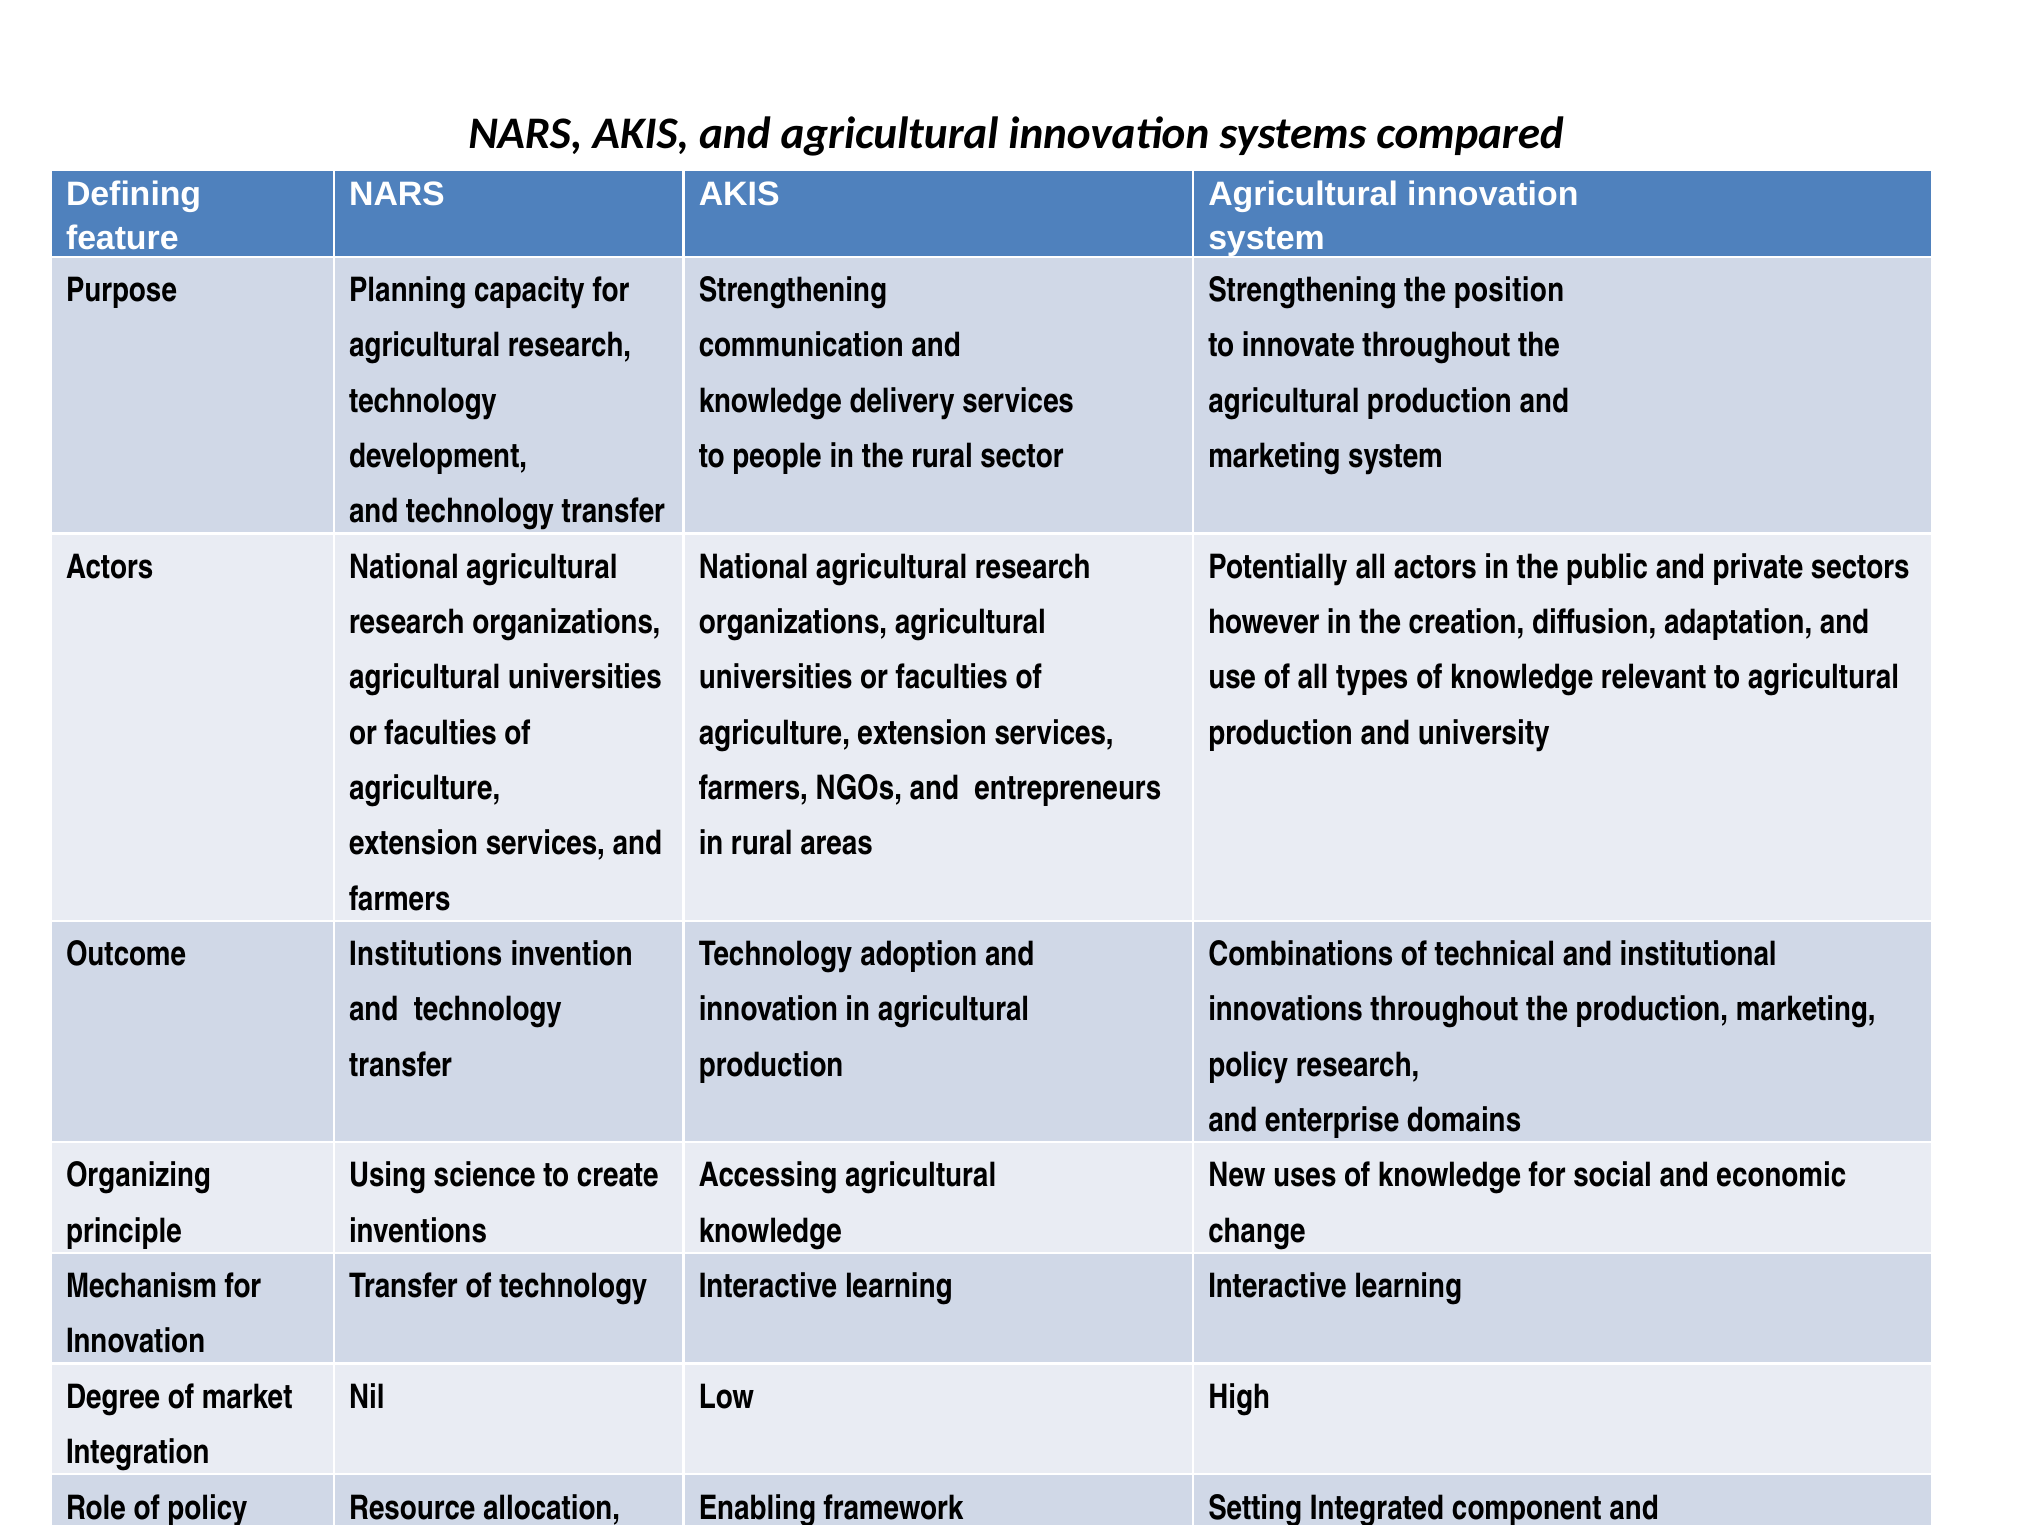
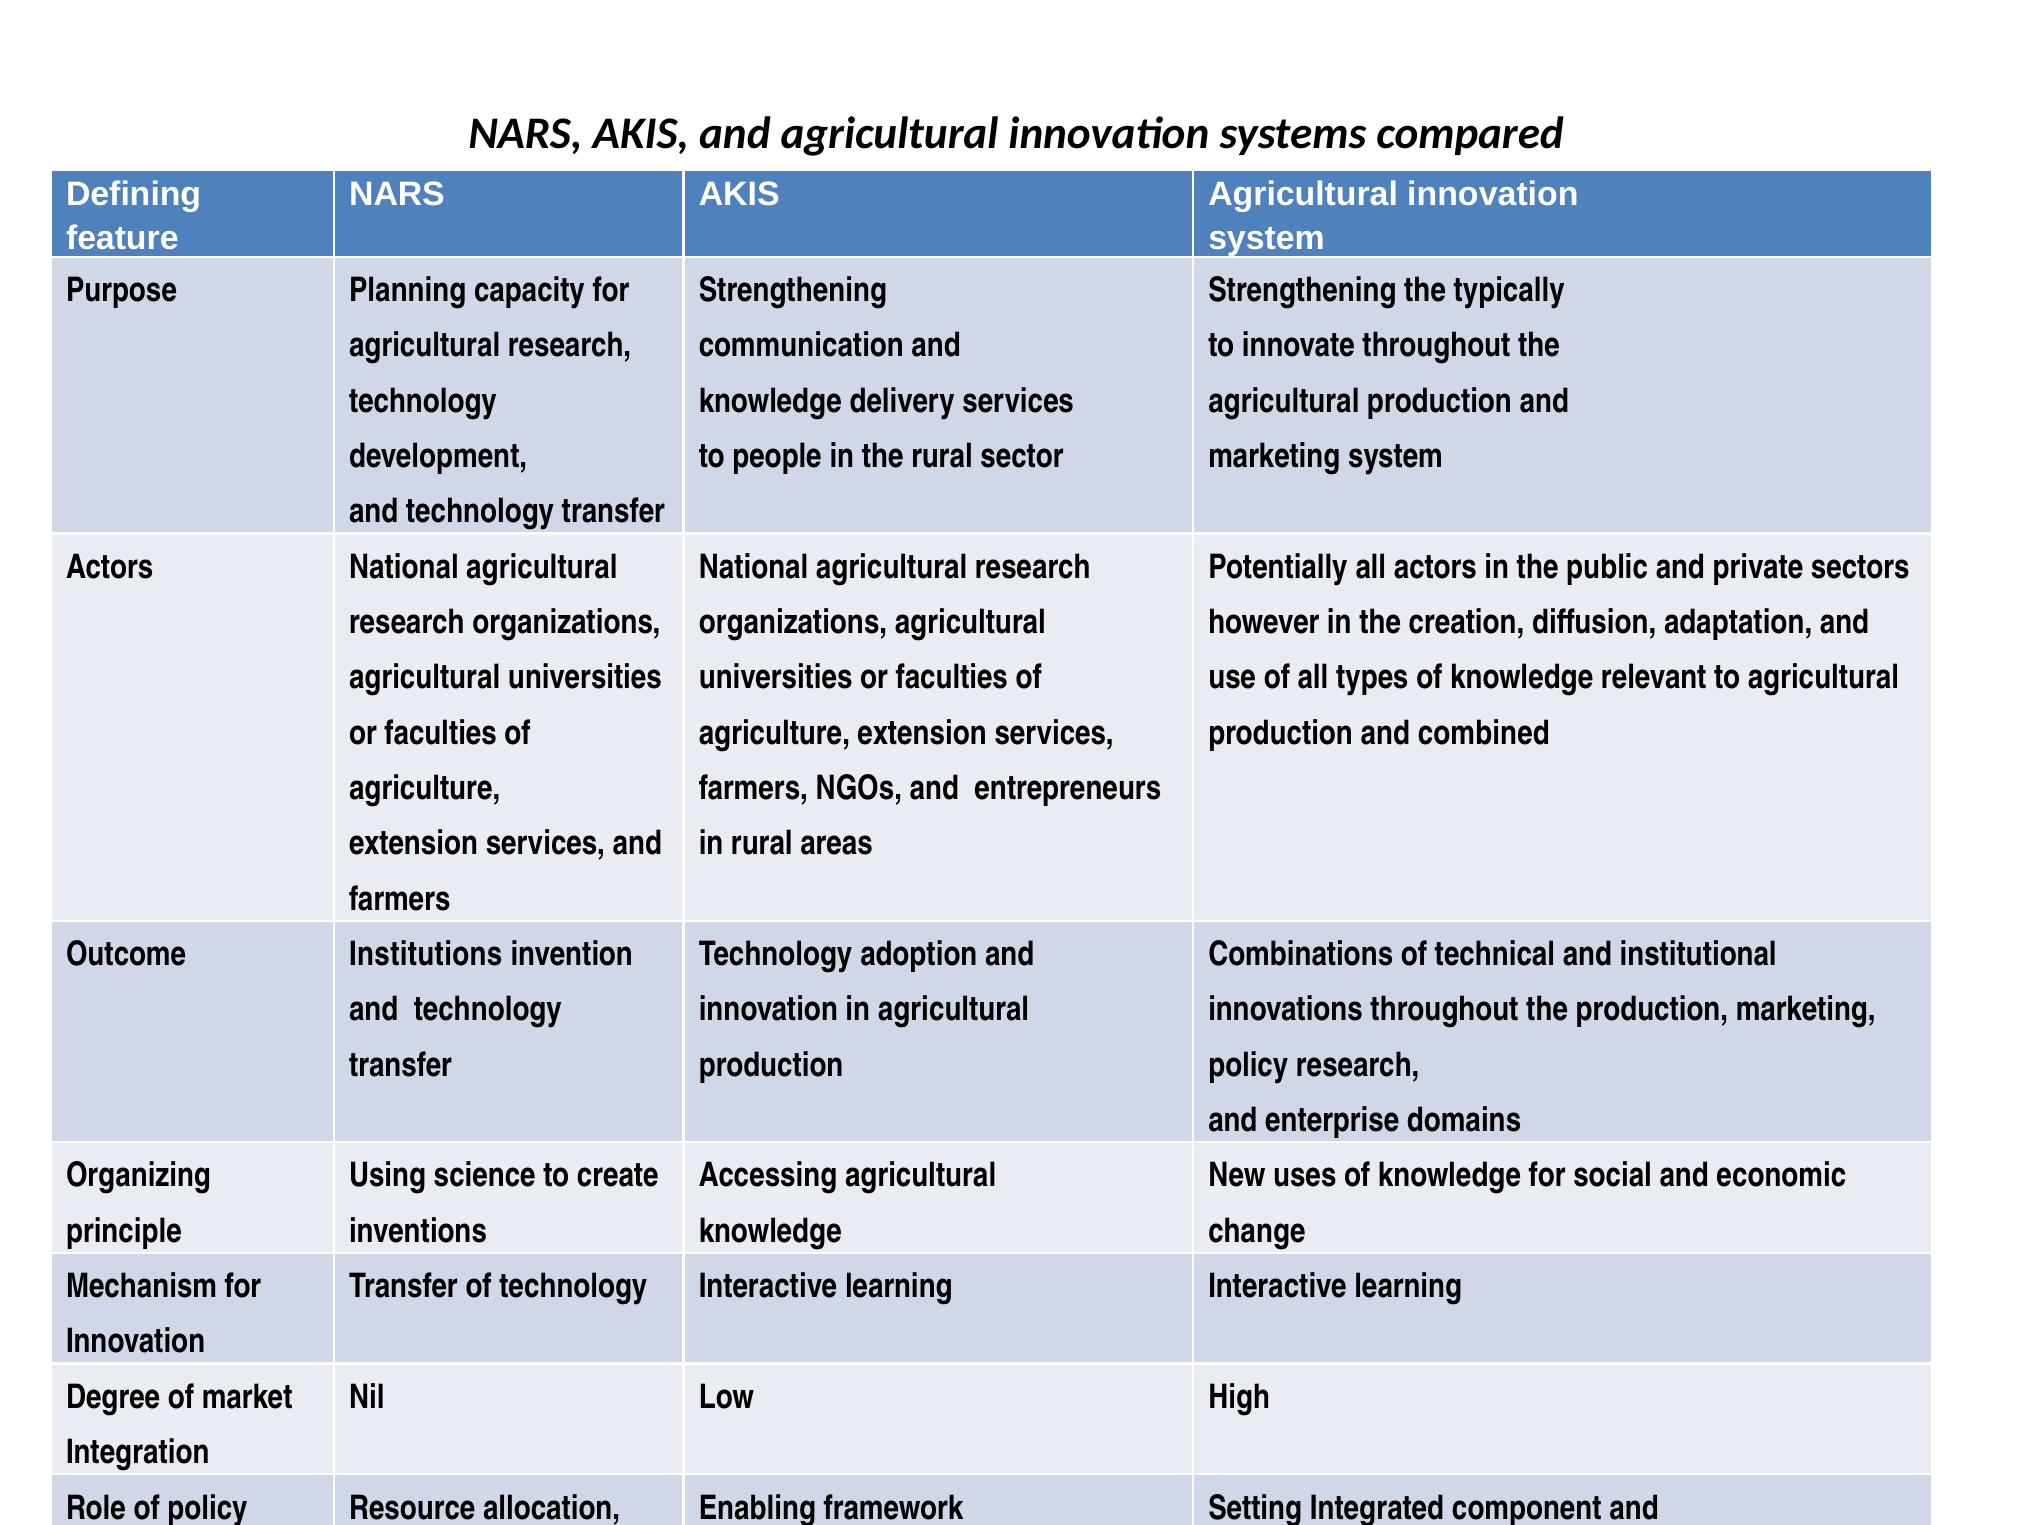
position: position -> typically
university: university -> combined
